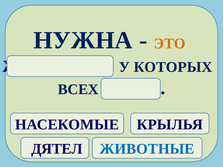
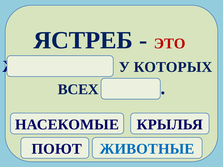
НУЖНА: НУЖНА -> ЯСТРЕБ
ЭТО colour: orange -> red
ДЯТЕЛ: ДЯТЕЛ -> ПОЮТ
